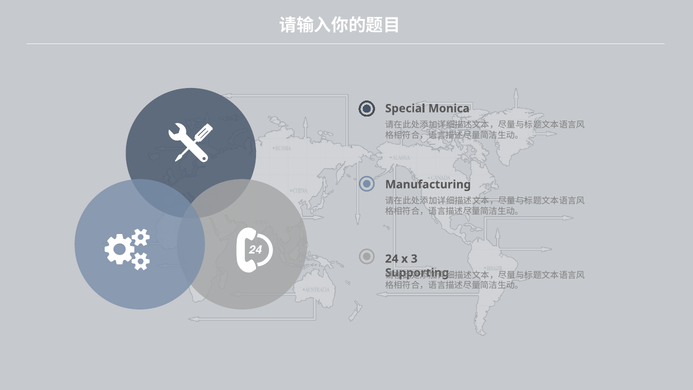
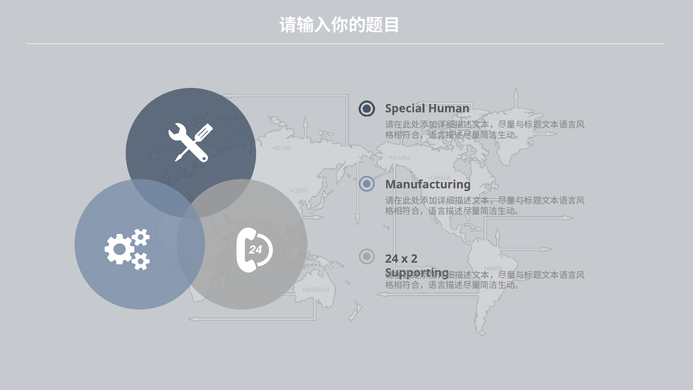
Monica: Monica -> Human
3: 3 -> 2
